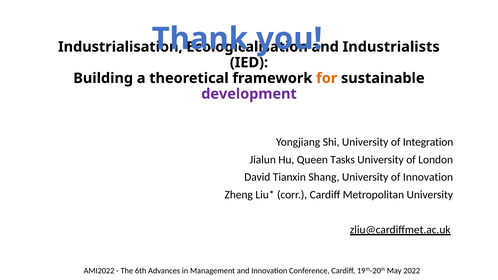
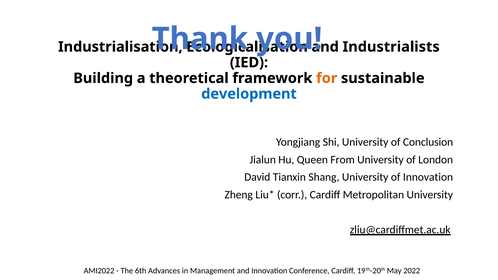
development colour: purple -> blue
Integration: Integration -> Conclusion
Tasks: Tasks -> From
